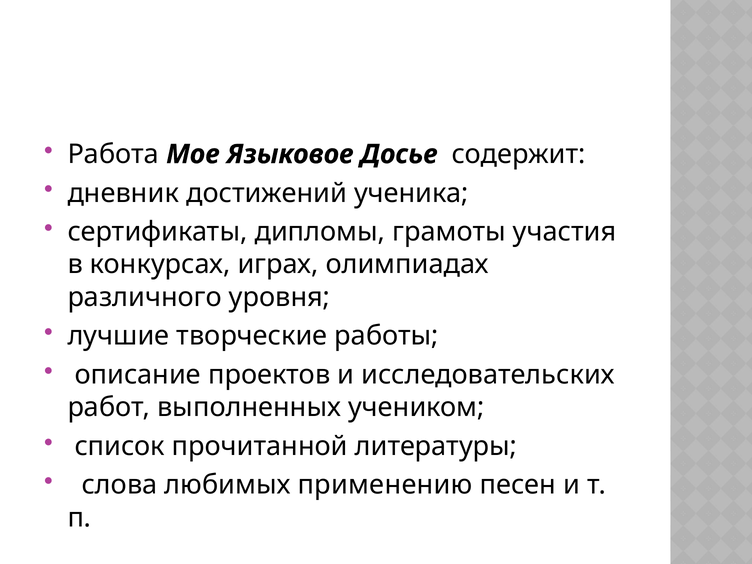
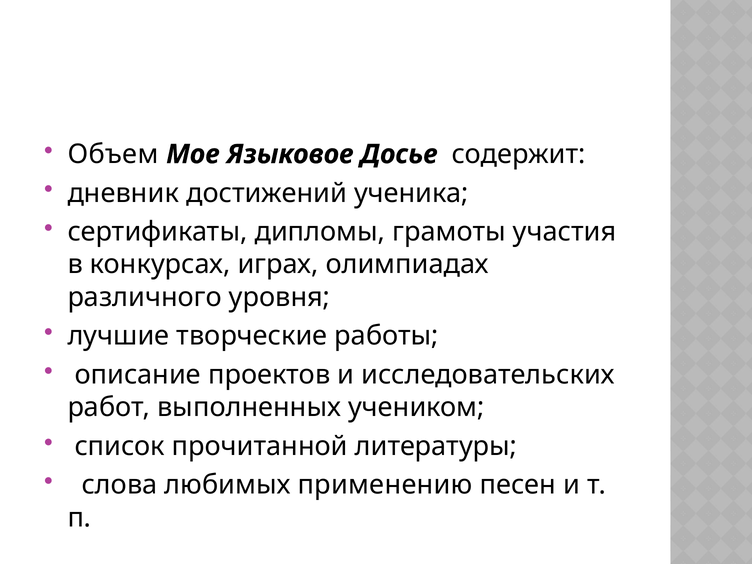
Работа: Работа -> Объем
